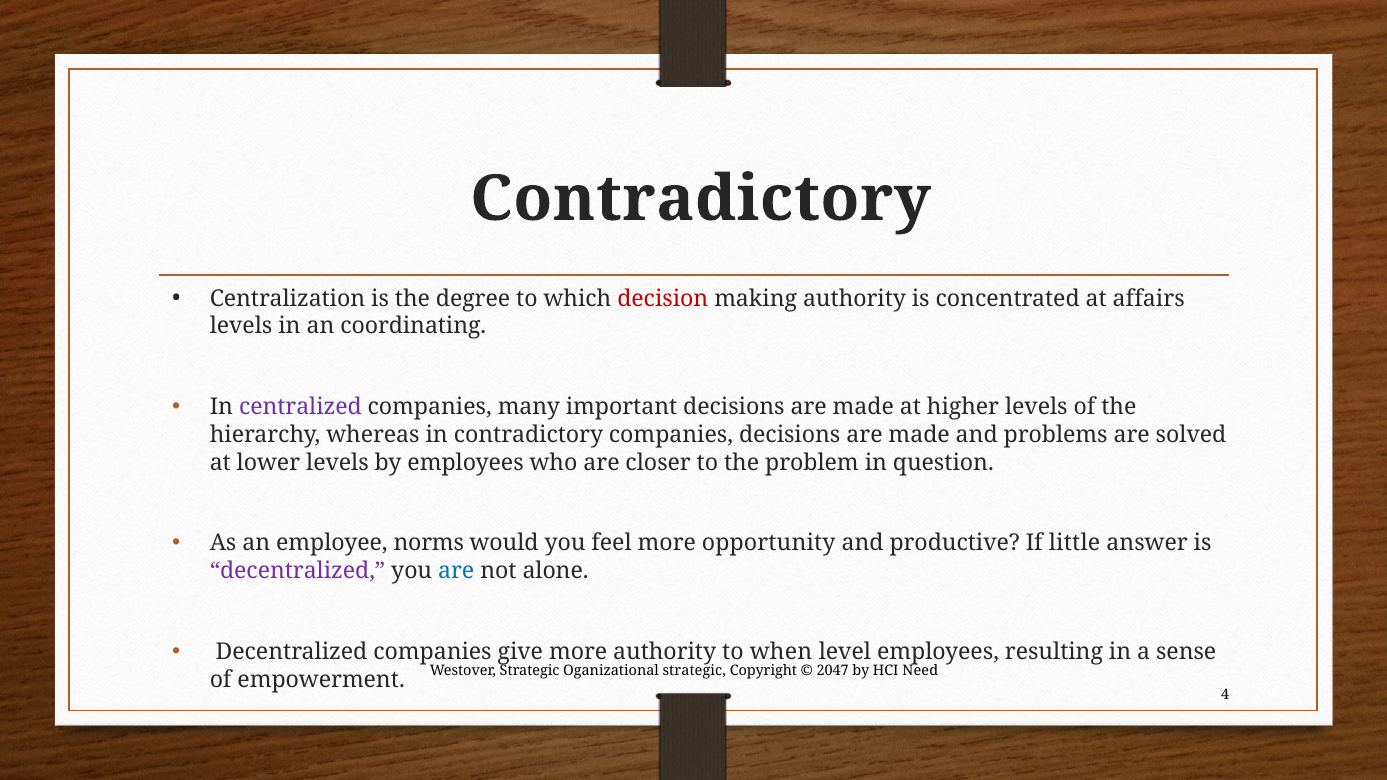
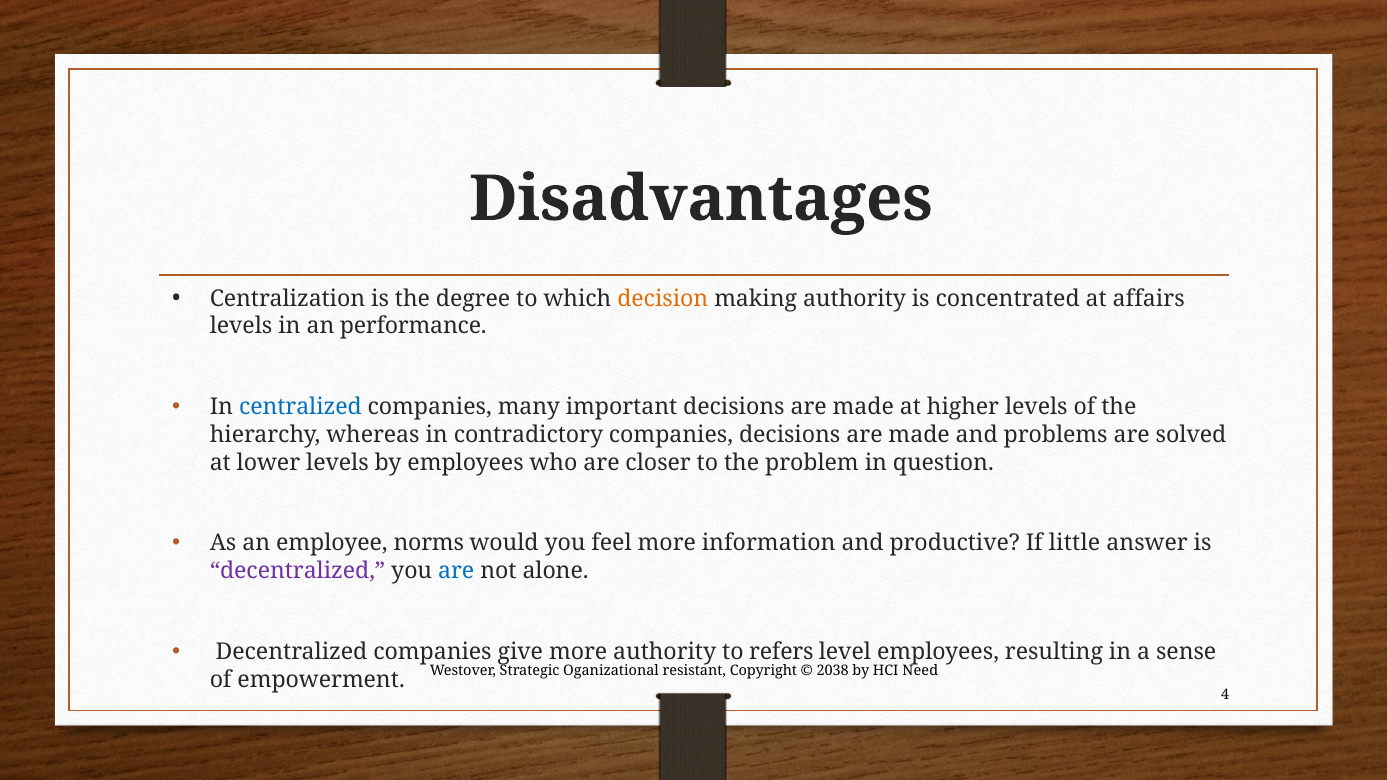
Contradictory at (700, 199): Contradictory -> Disadvantages
decision colour: red -> orange
coordinating: coordinating -> performance
centralized colour: purple -> blue
opportunity: opportunity -> information
when: when -> refers
Oganizational strategic: strategic -> resistant
2047: 2047 -> 2038
